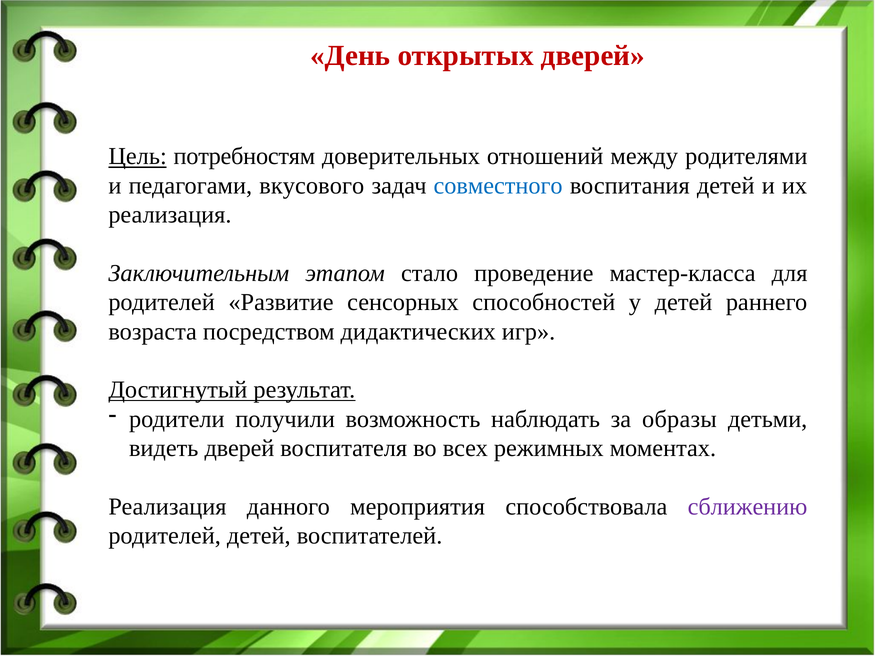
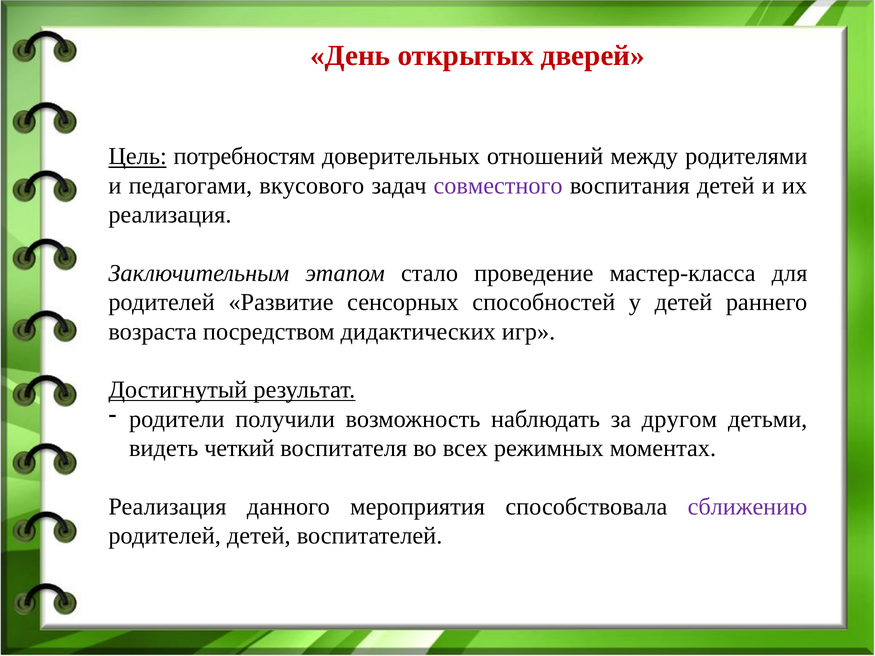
совместного colour: blue -> purple
образы: образы -> другом
видеть дверей: дверей -> четкий
